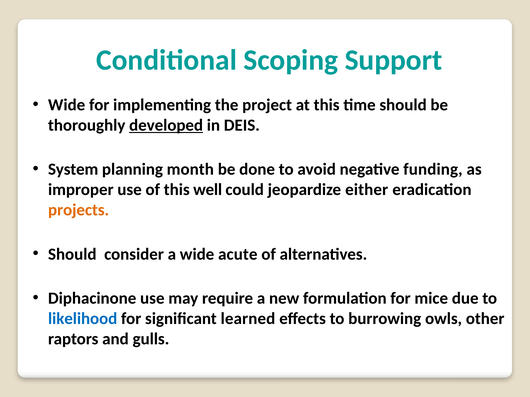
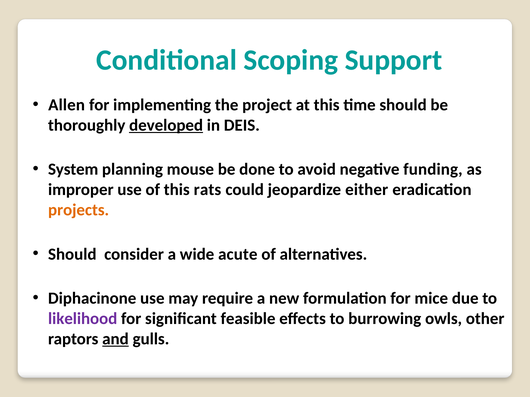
Wide at (67, 105): Wide -> Allen
month: month -> mouse
well: well -> rats
likelihood colour: blue -> purple
learned: learned -> feasible
and underline: none -> present
